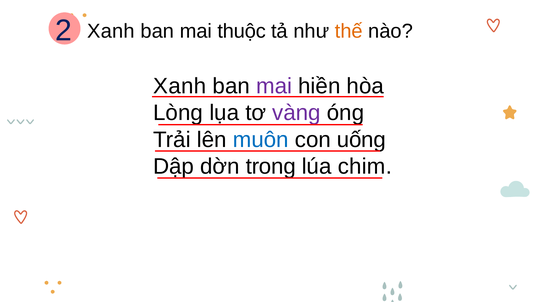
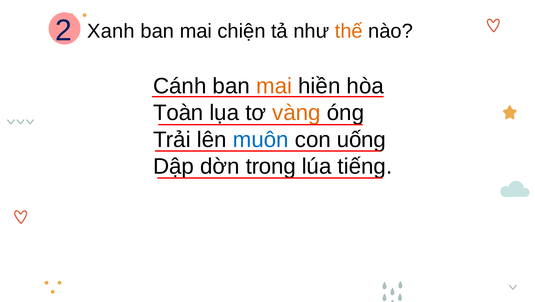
thuộc: thuộc -> chiện
Xanh at (180, 86): Xanh -> Cánh
mai at (274, 86) colour: purple -> orange
Lòng: Lòng -> Toàn
vàng colour: purple -> orange
chim: chim -> tiếng
